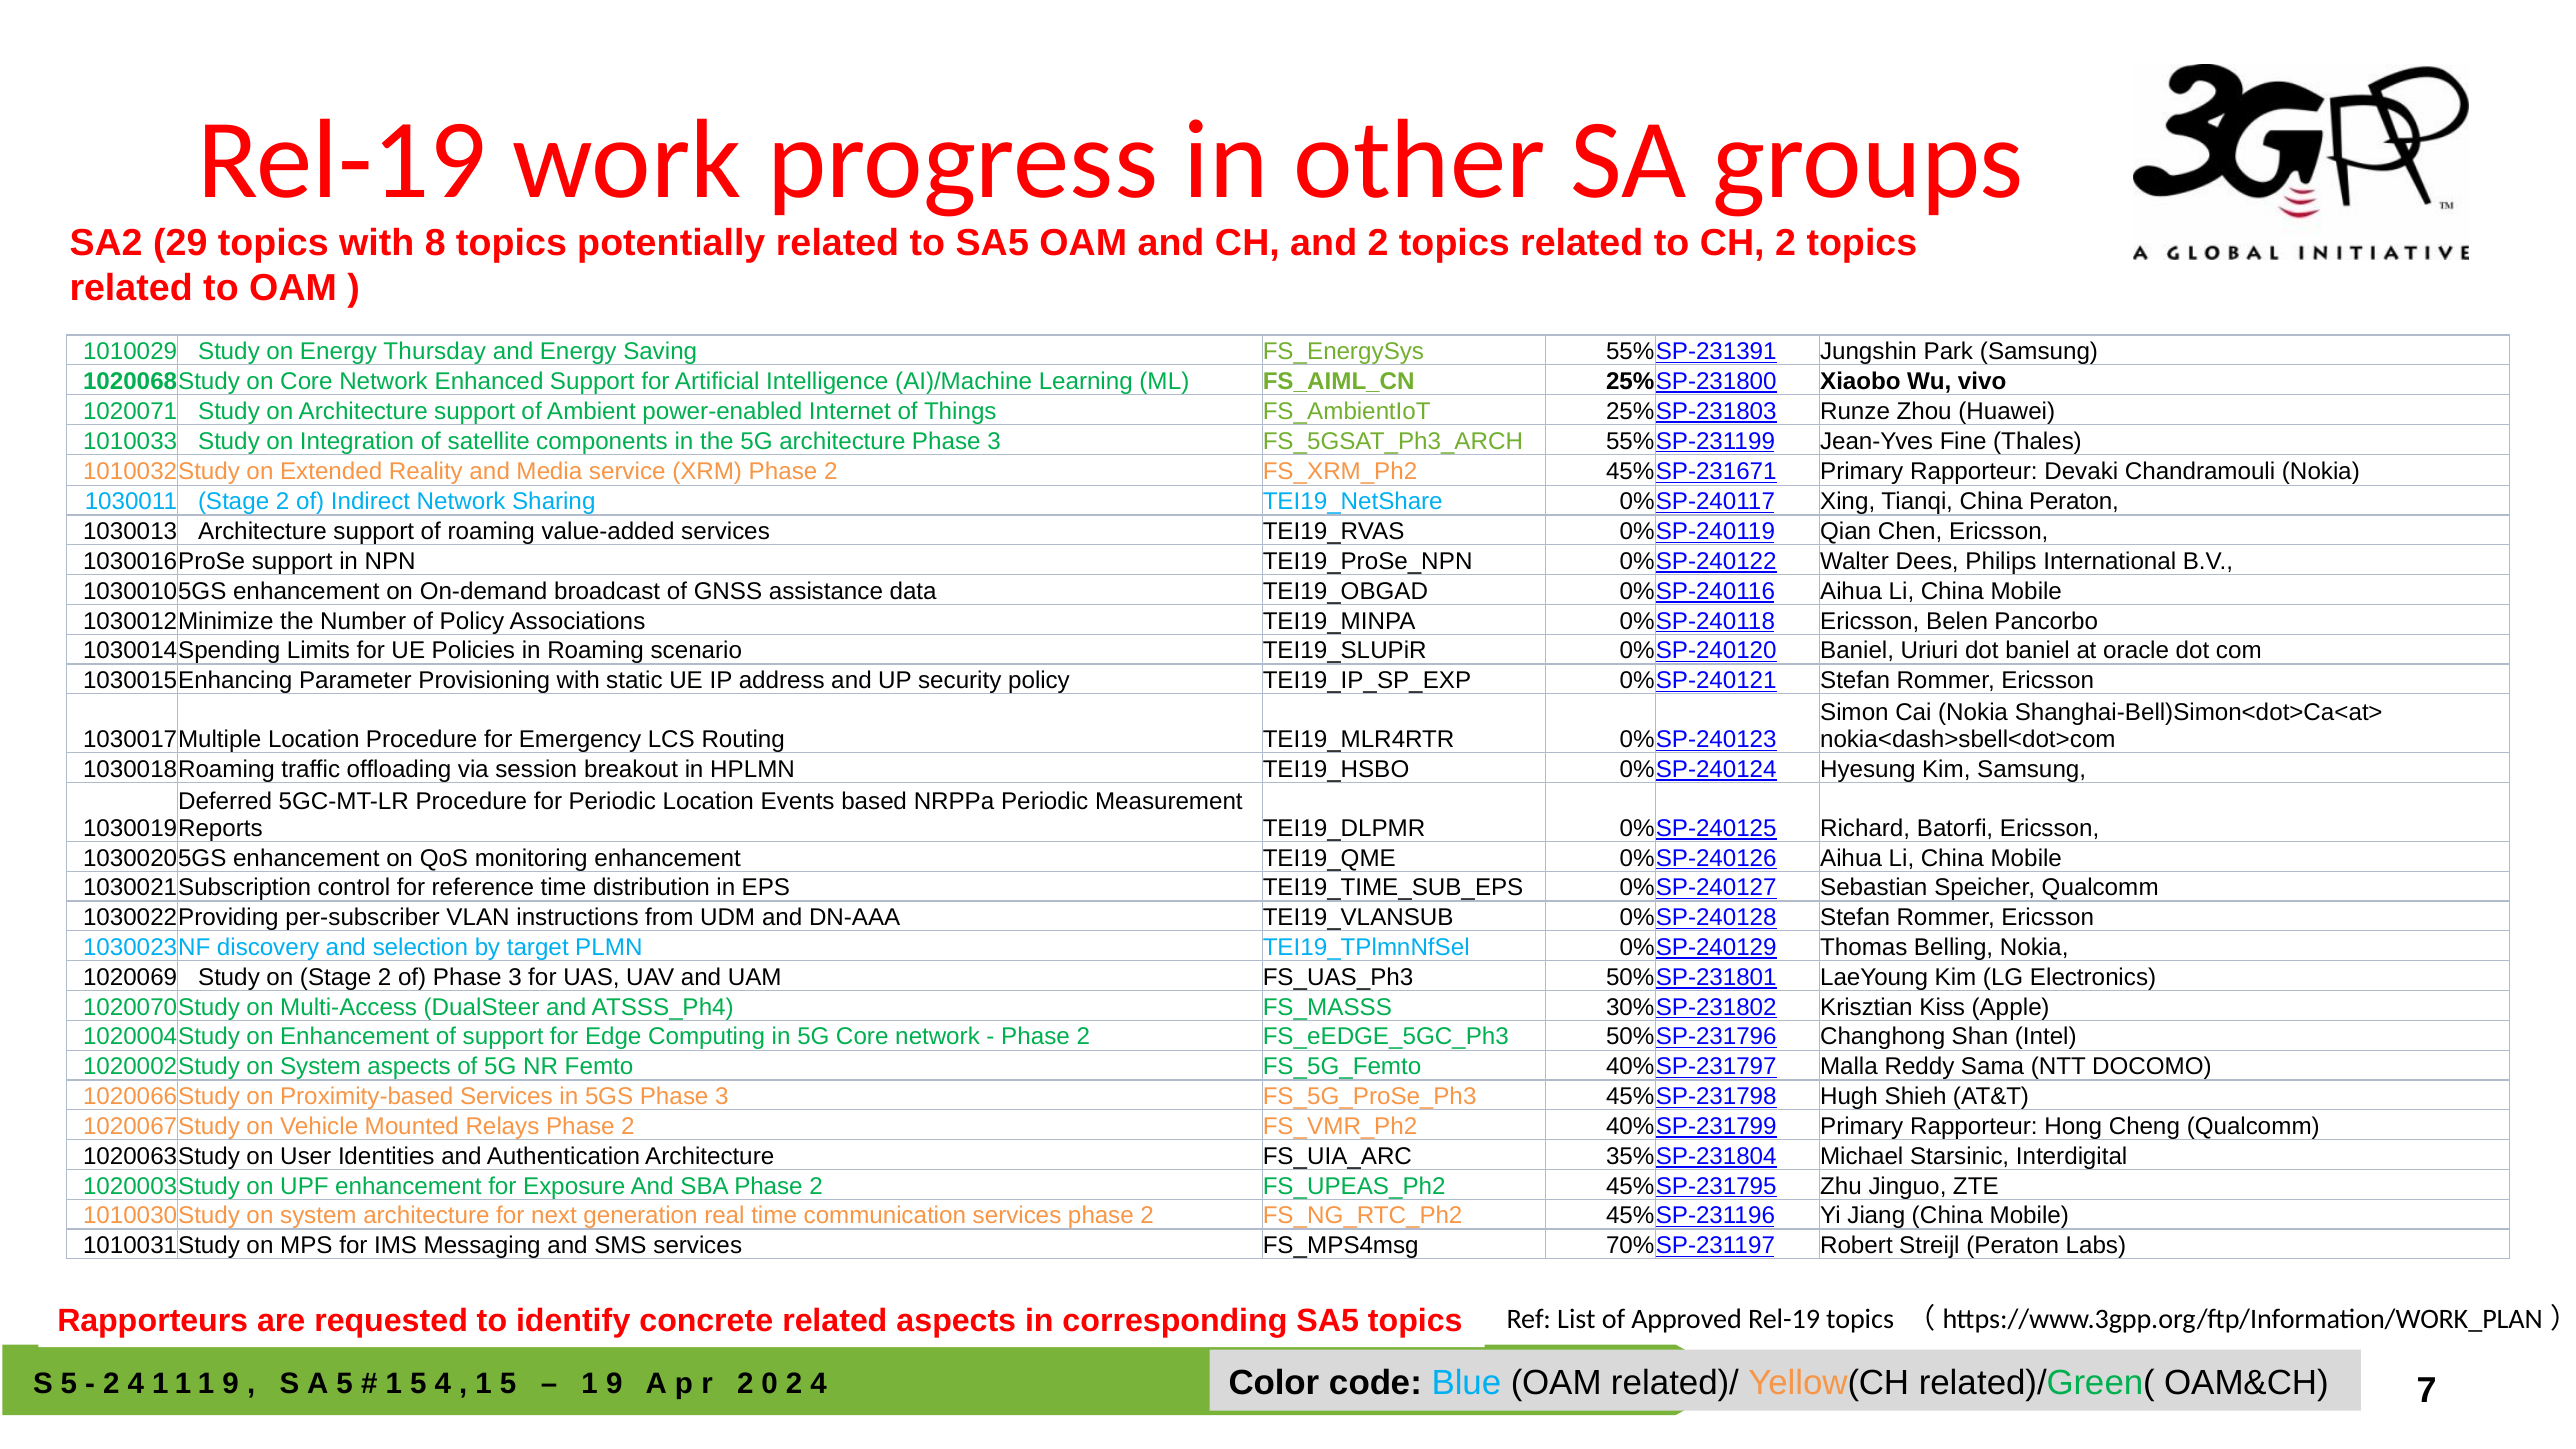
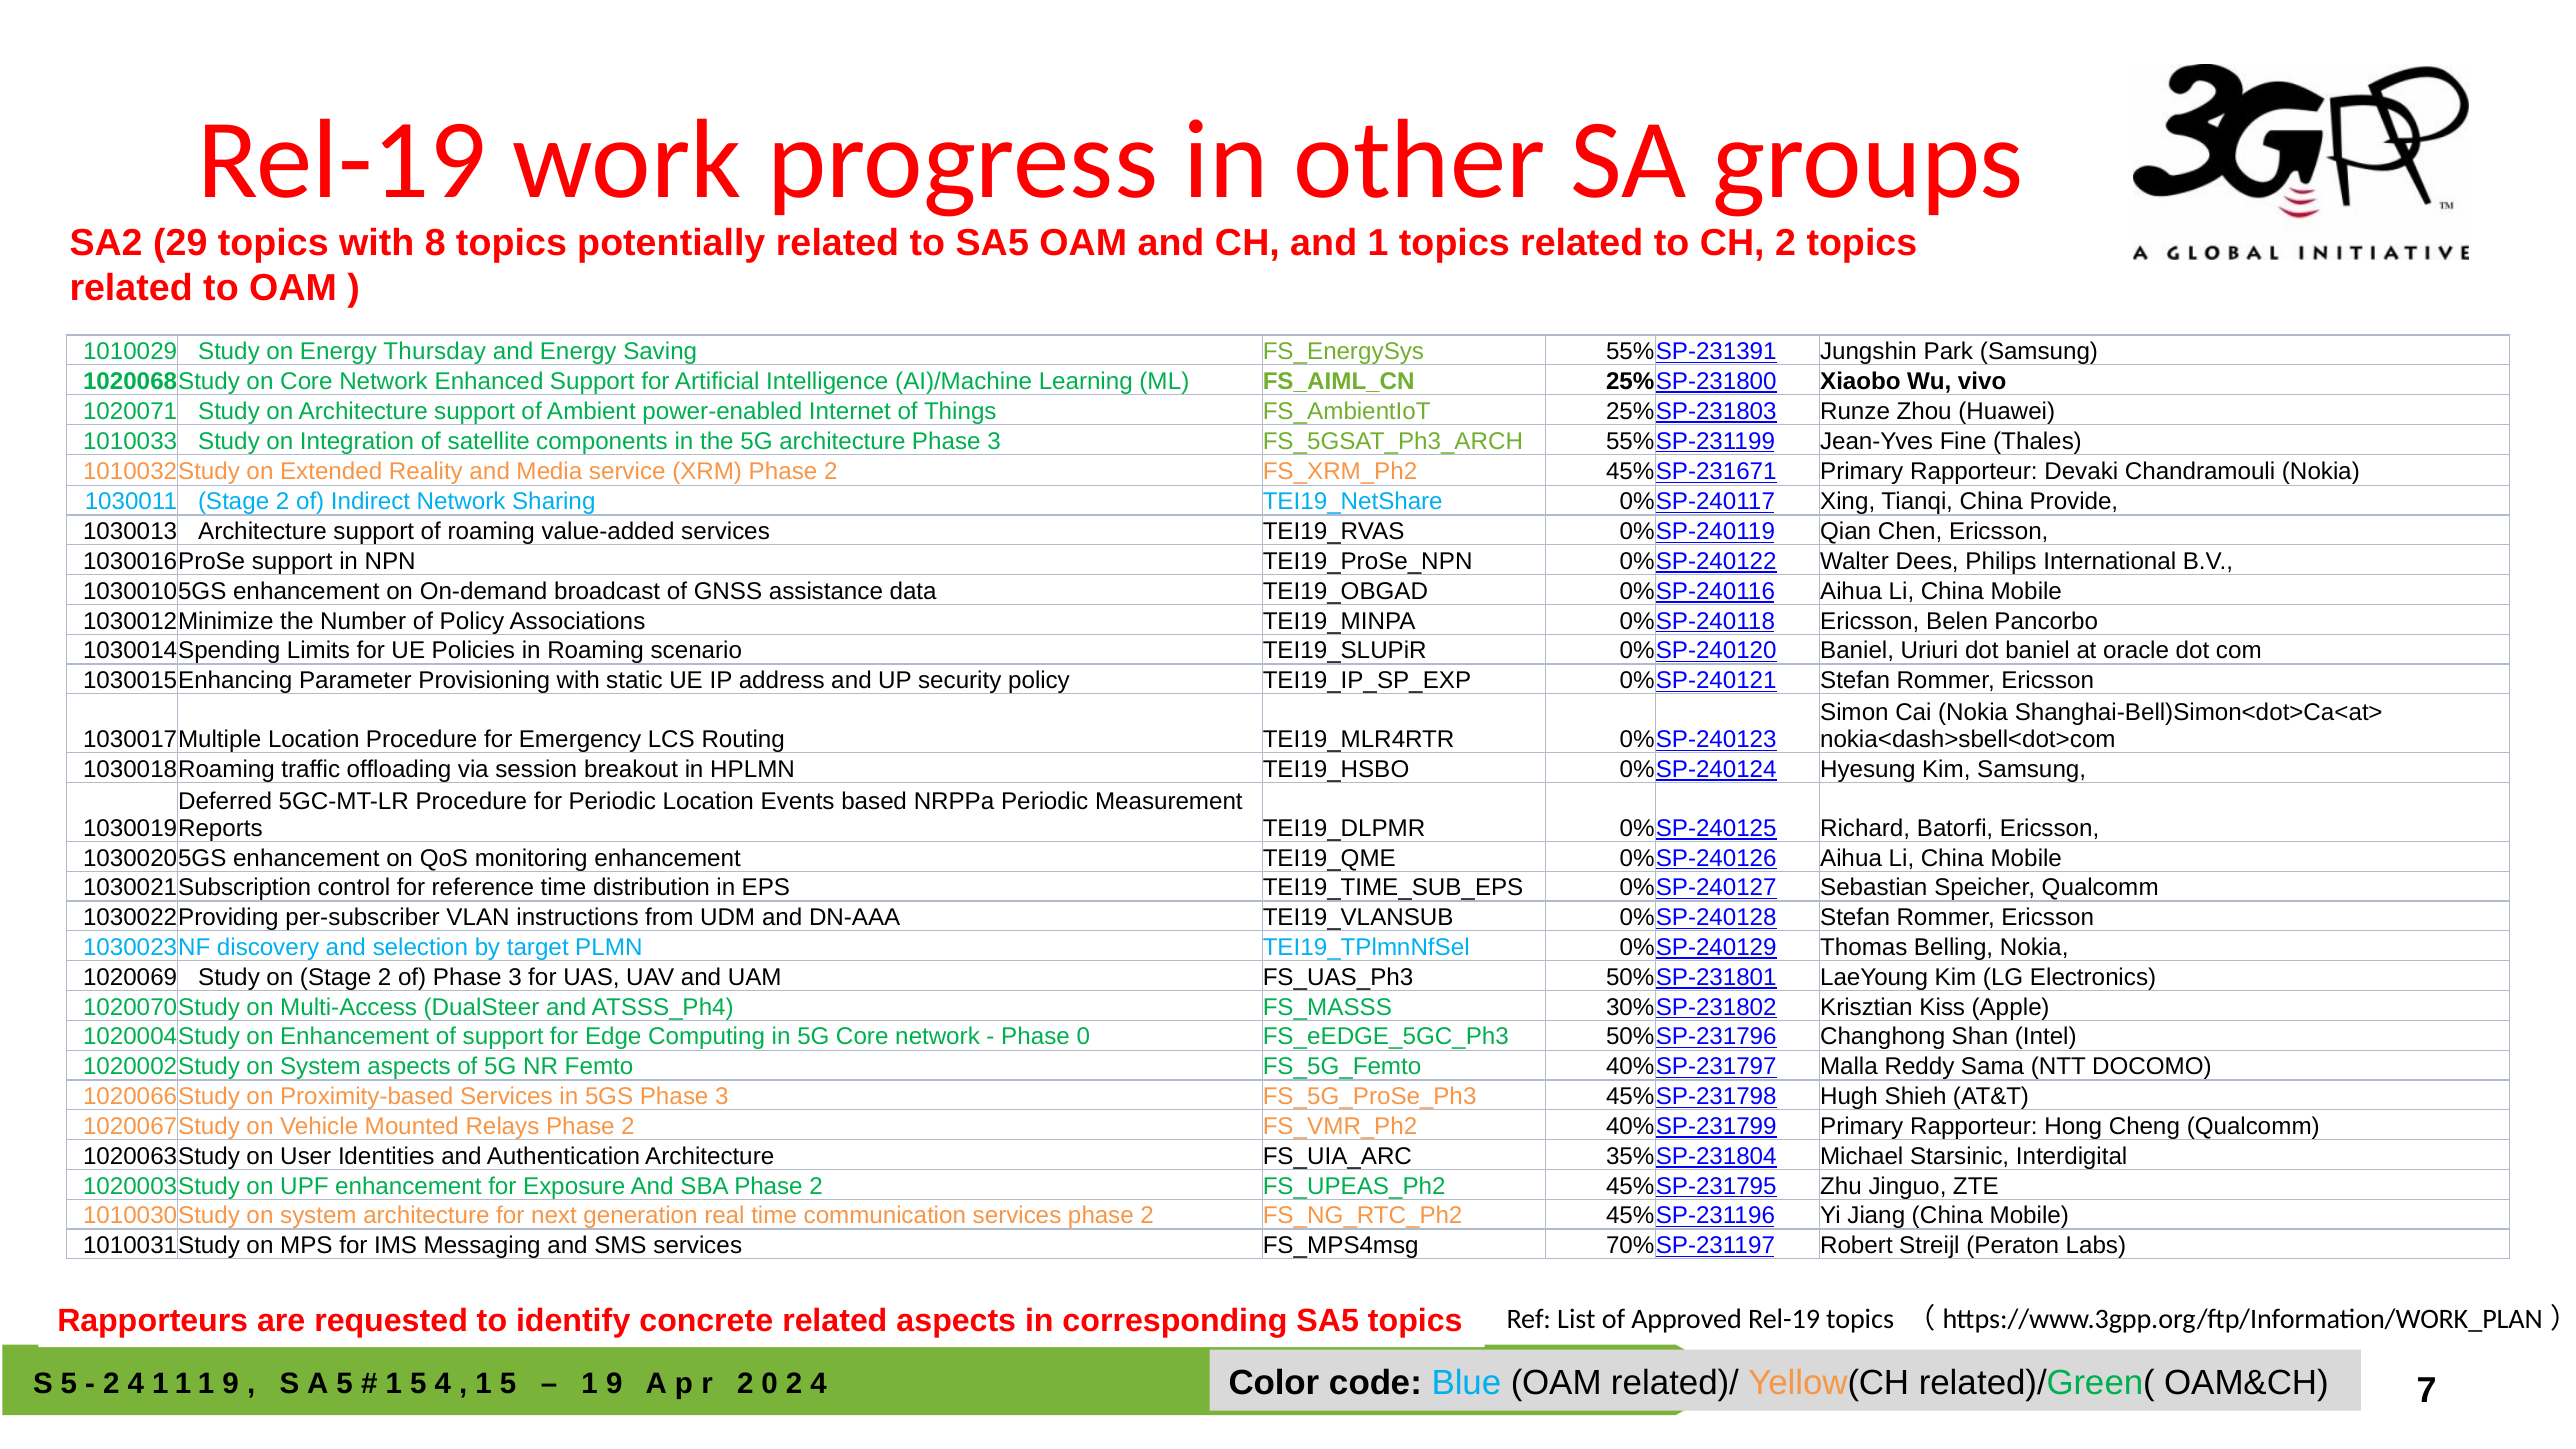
and 2: 2 -> 1
China Peraton: Peraton -> Provide
2 at (1083, 1037): 2 -> 0
